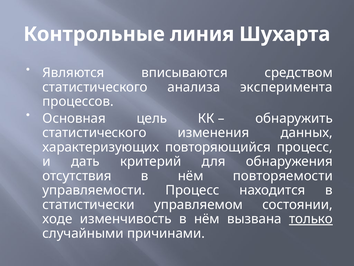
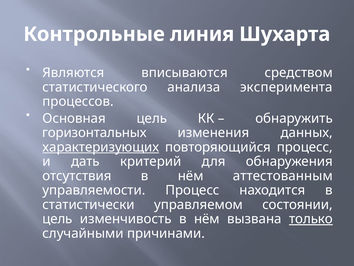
статистического at (94, 132): статистического -> горизонтальных
характеризующих underline: none -> present
повторяемости: повторяемости -> аттестованным
ходе at (57, 219): ходе -> цель
